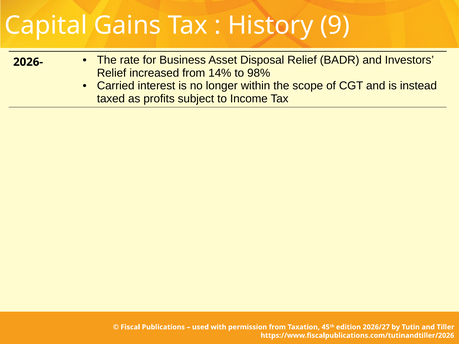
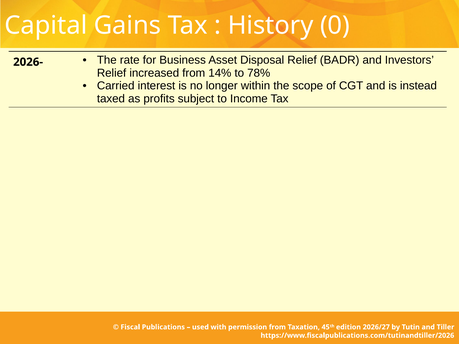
9: 9 -> 0
98%: 98% -> 78%
